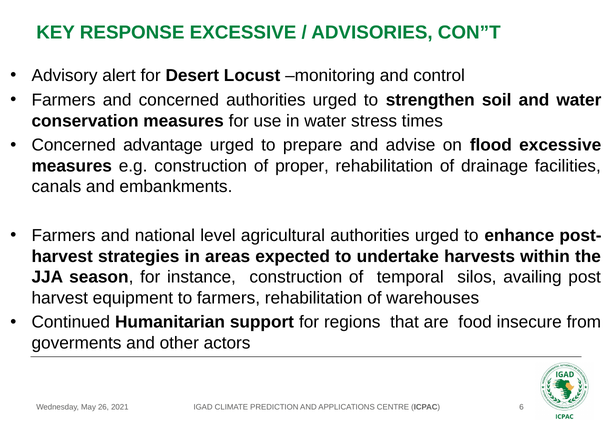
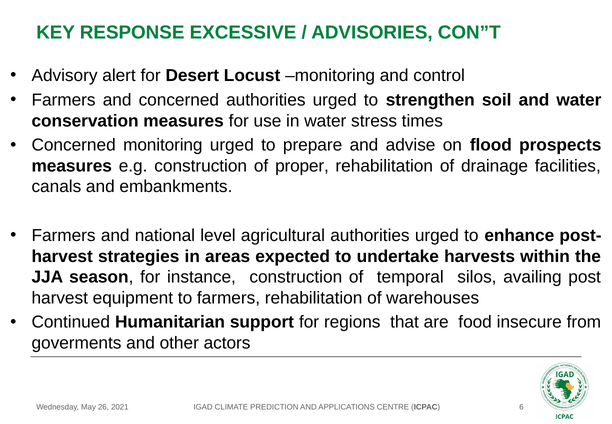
Concerned advantage: advantage -> monitoring
flood excessive: excessive -> prospects
